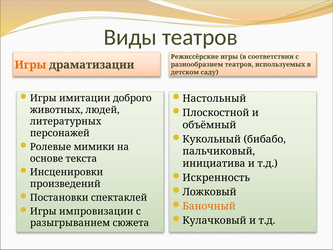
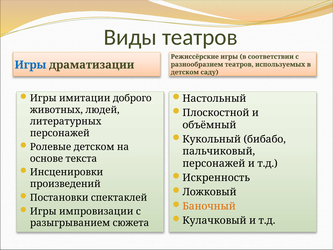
Игры at (30, 65) colour: orange -> blue
Ролевые мимики: мимики -> детском
инициатива at (214, 163): инициатива -> персонажей
